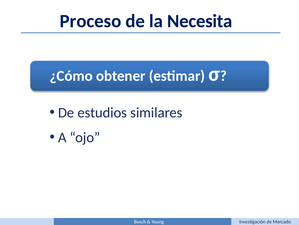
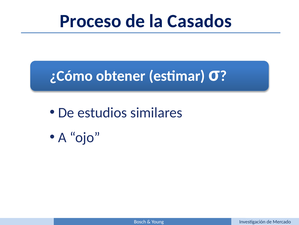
Necesita: Necesita -> Casados
